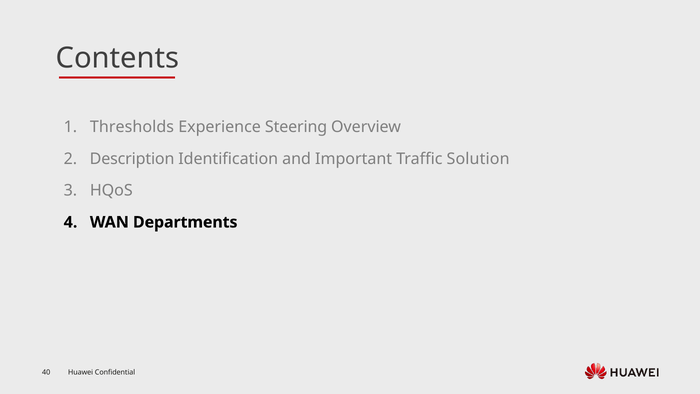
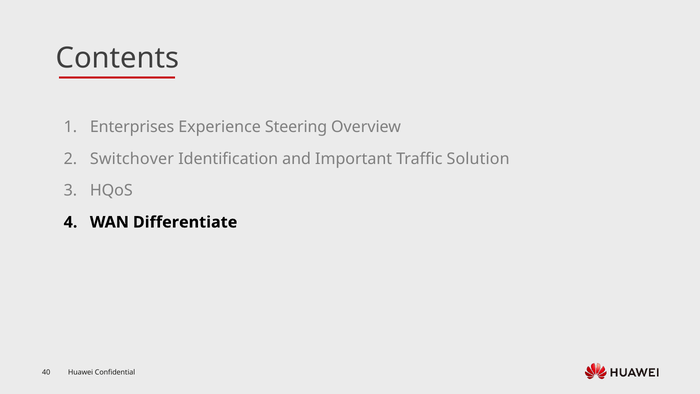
Thresholds: Thresholds -> Enterprises
Description: Description -> Switchover
Departments: Departments -> Differentiate
